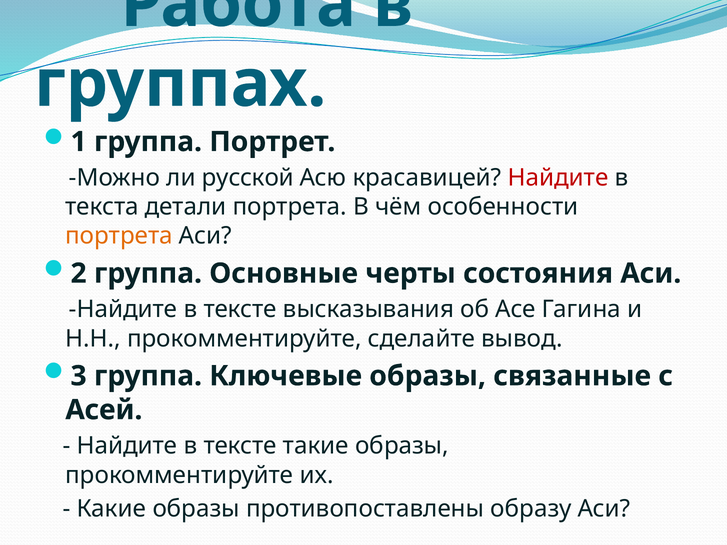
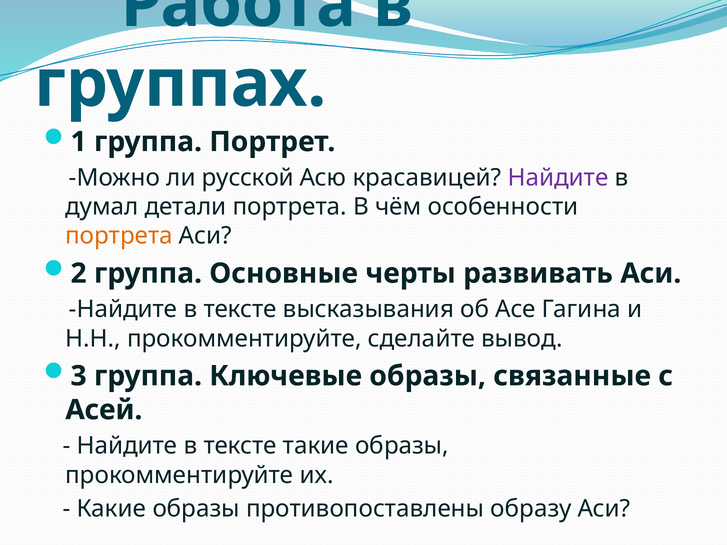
Найдите at (558, 178) colour: red -> purple
текста: текста -> думал
состояния: состояния -> развивать
